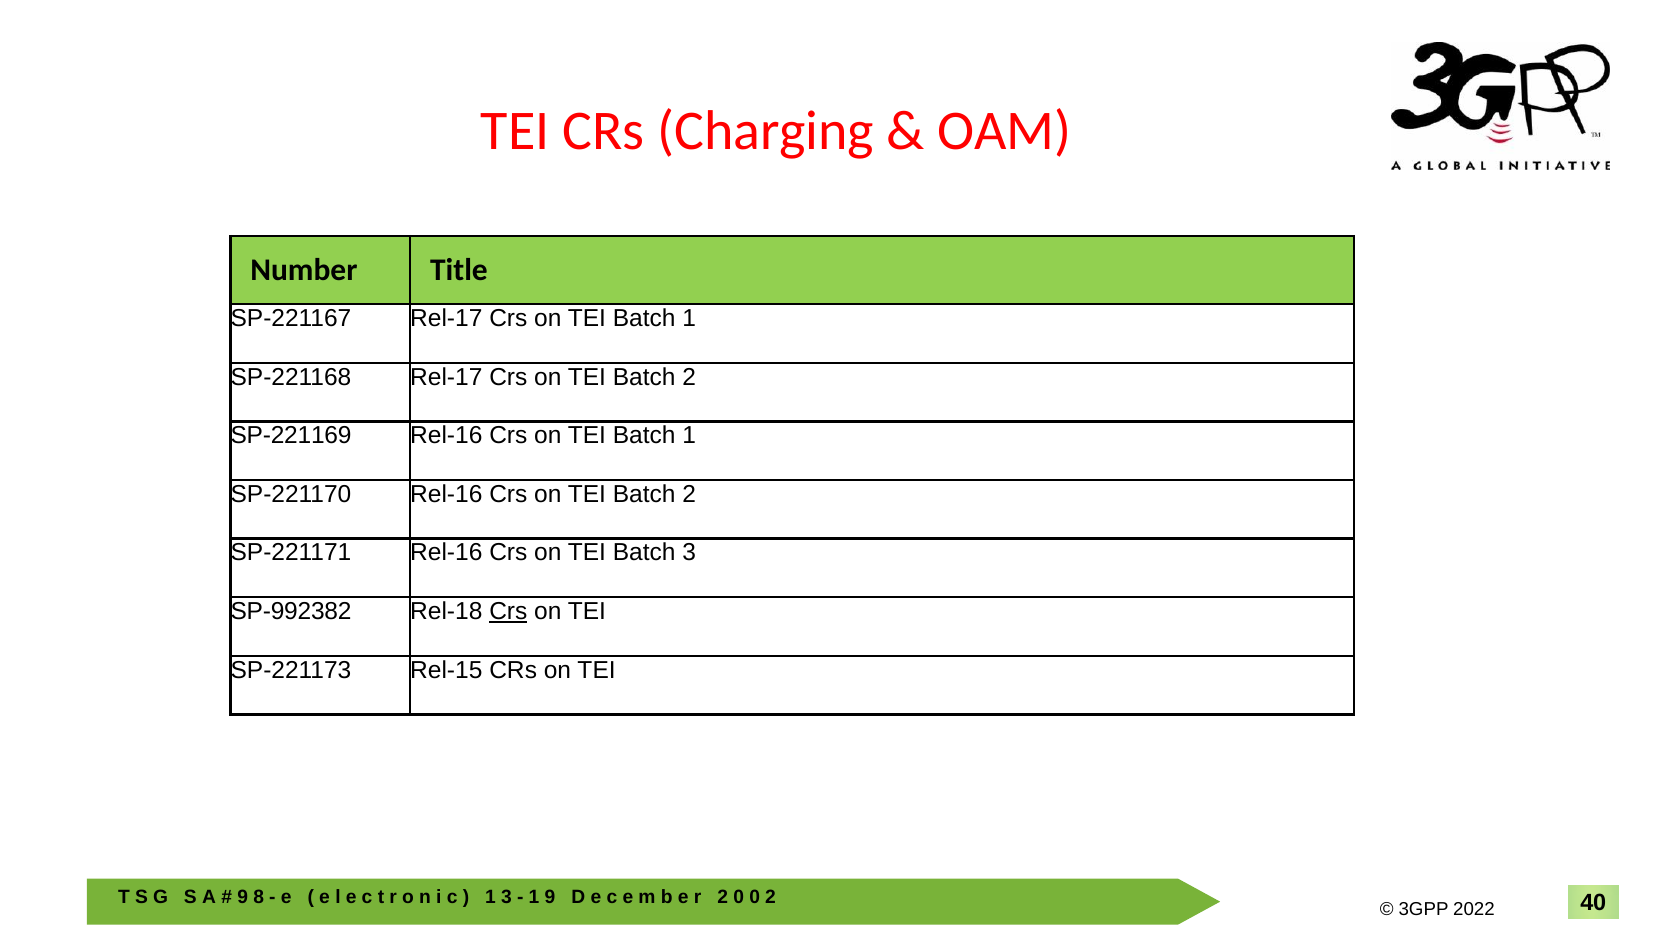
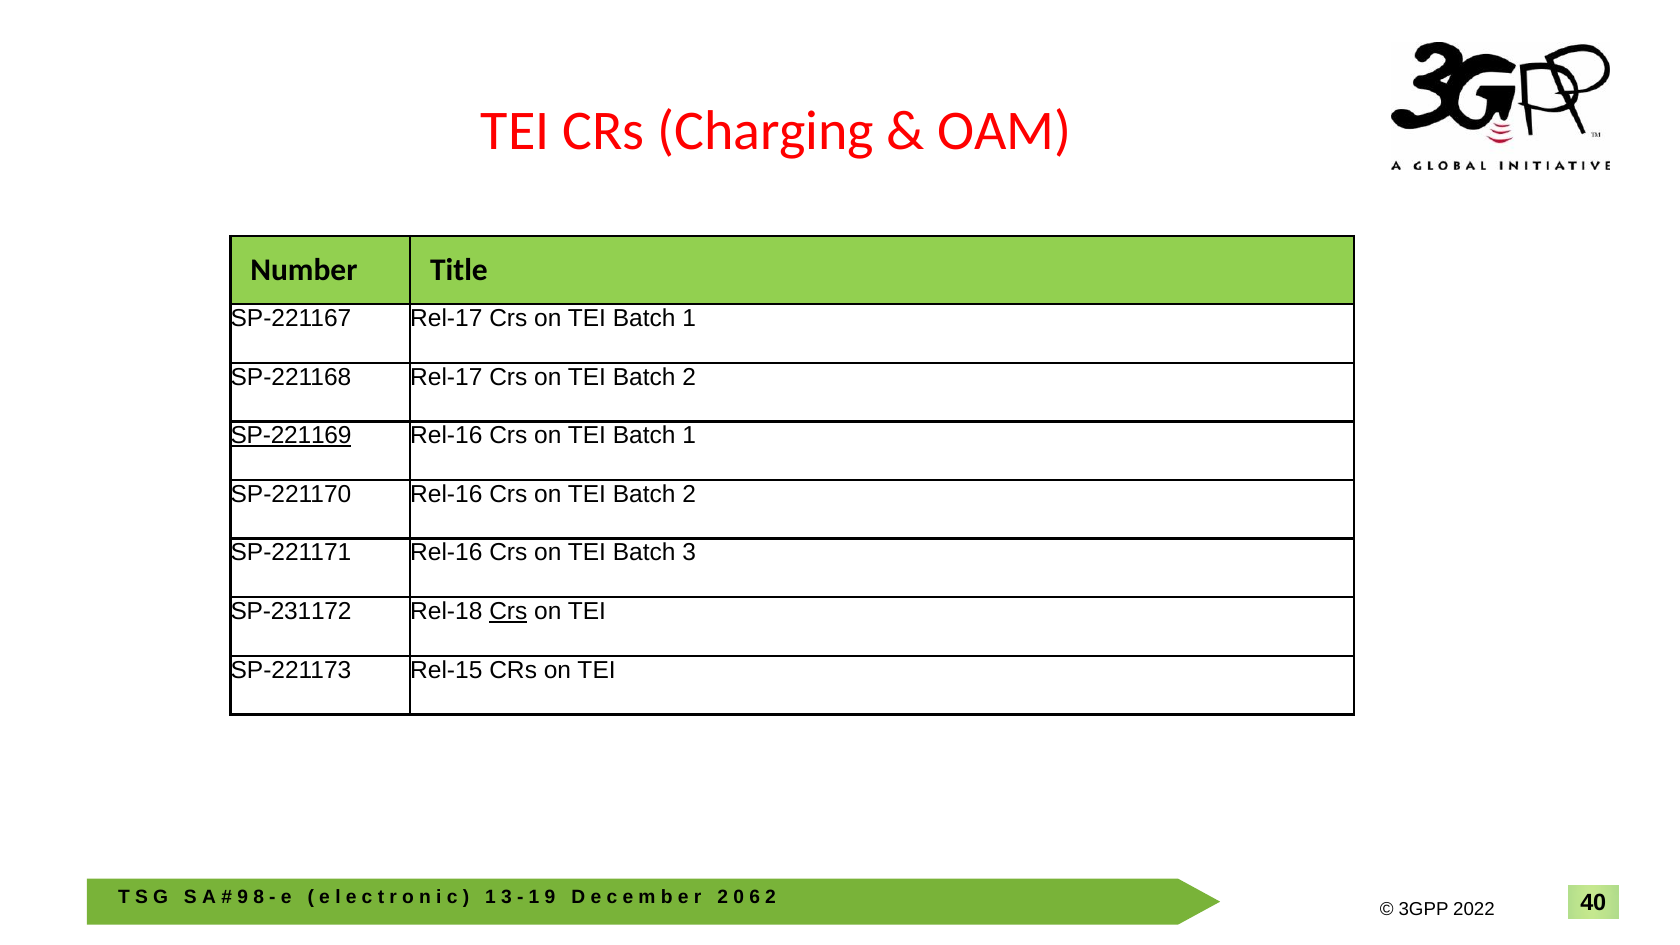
SP-221169 underline: none -> present
SP-992382: SP-992382 -> SP-231172
0 at (755, 898): 0 -> 6
